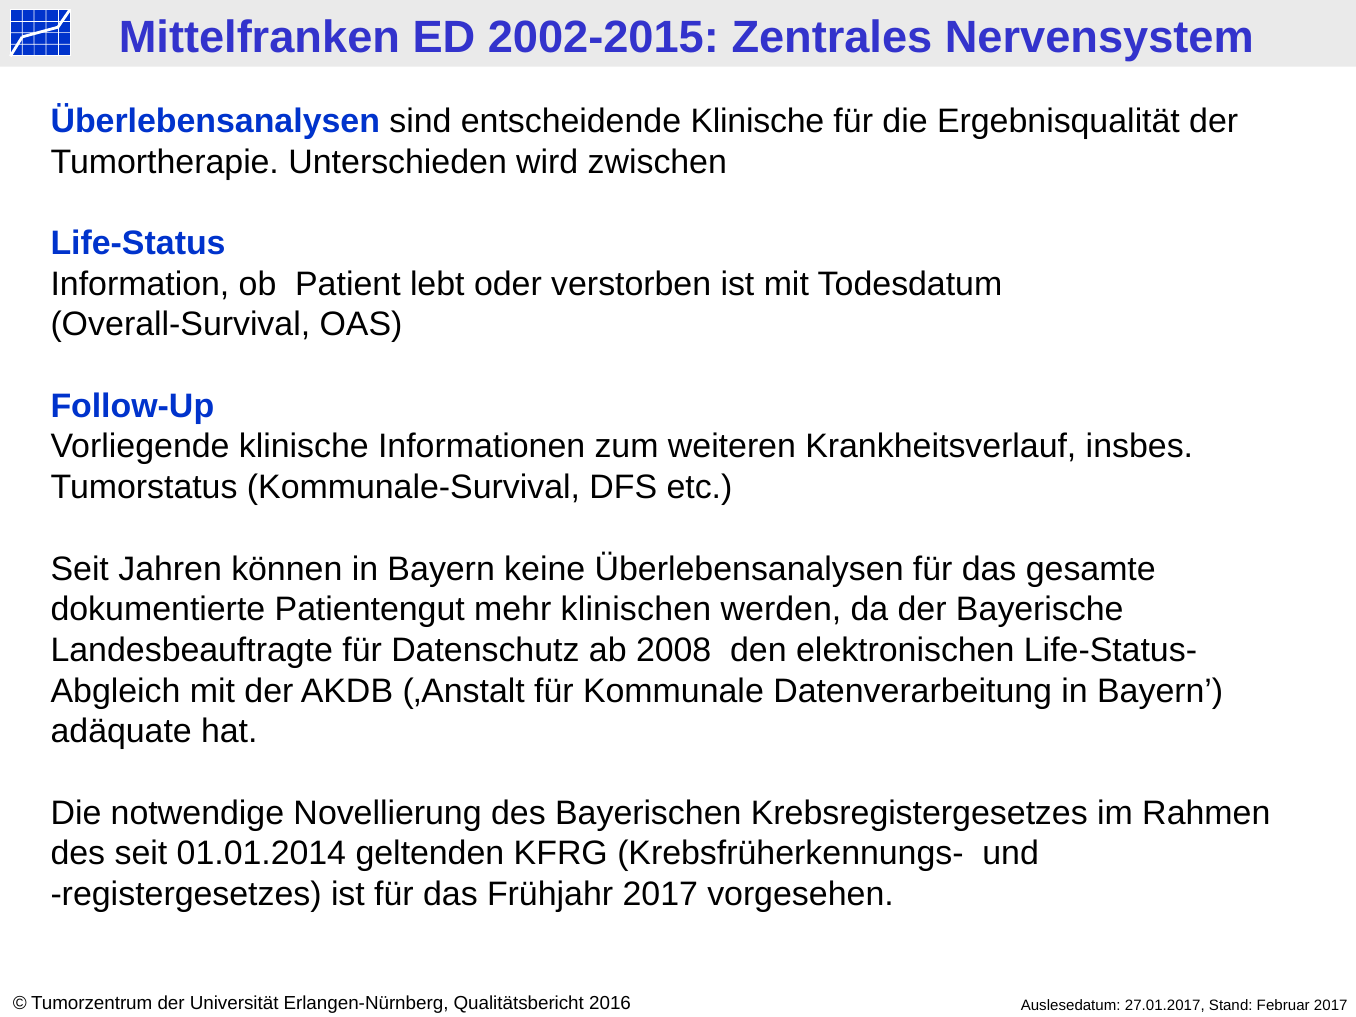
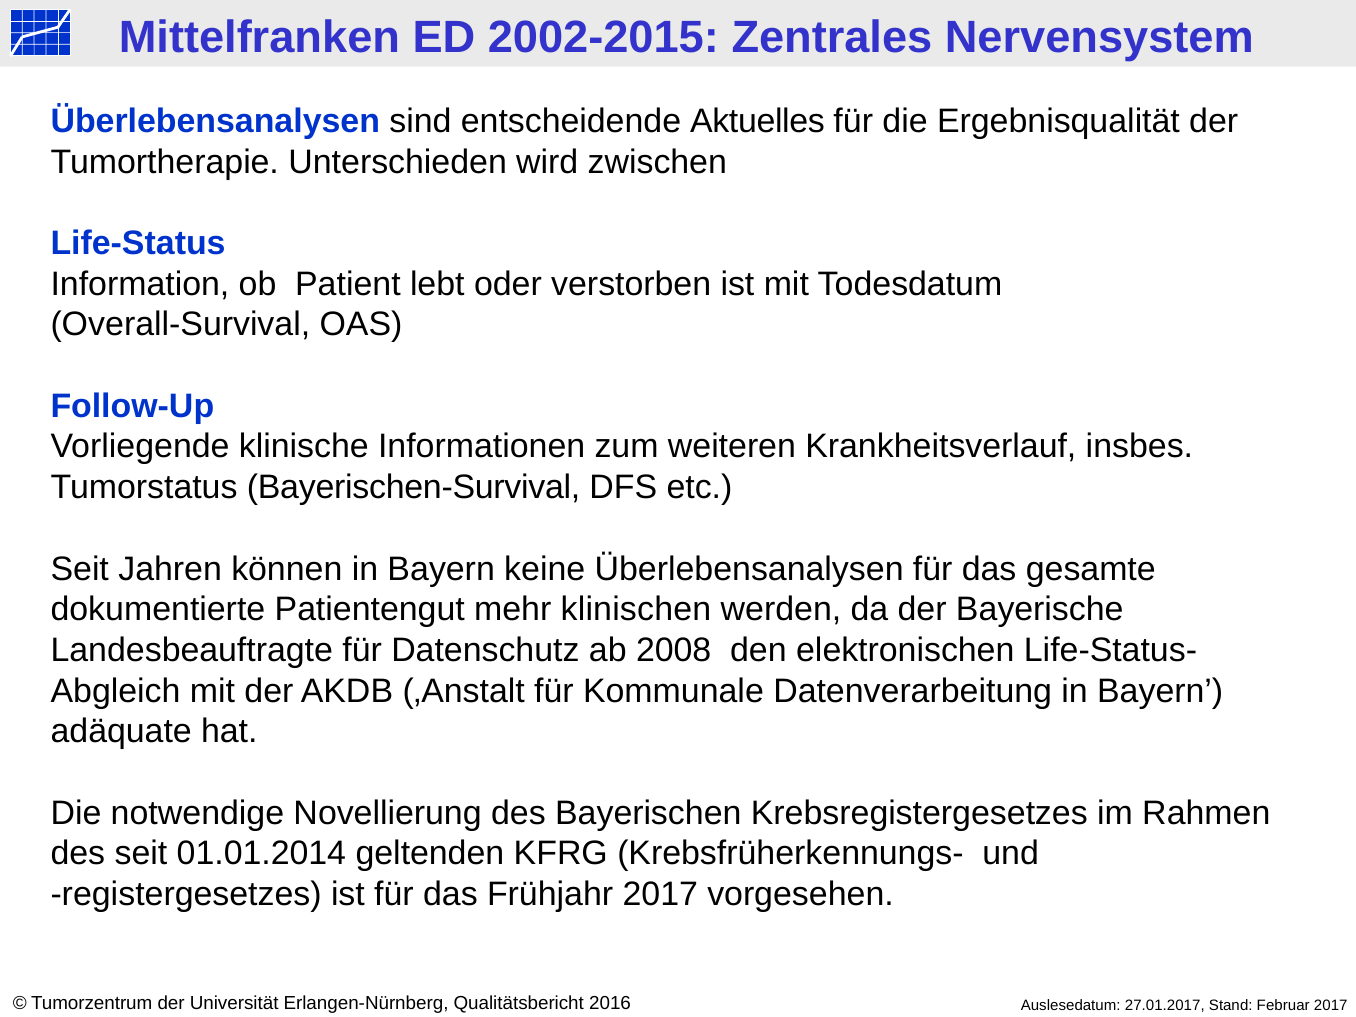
entscheidende Klinische: Klinische -> Aktuelles
Kommunale-Survival: Kommunale-Survival -> Bayerischen-Survival
